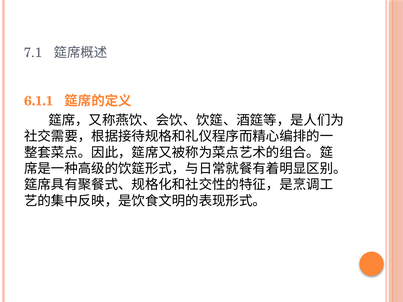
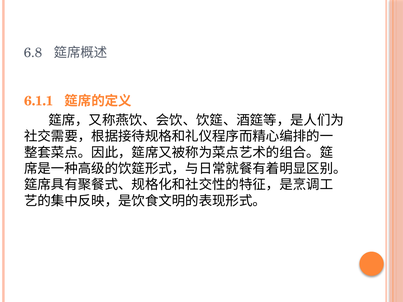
7.1: 7.1 -> 6.8
